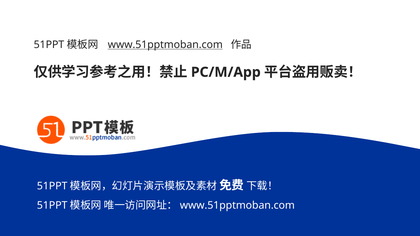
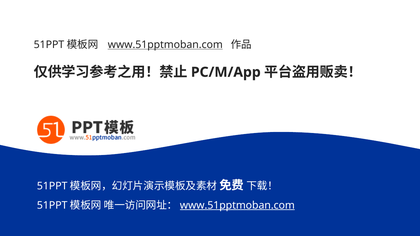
www.51pptmoban.com at (237, 205) underline: none -> present
